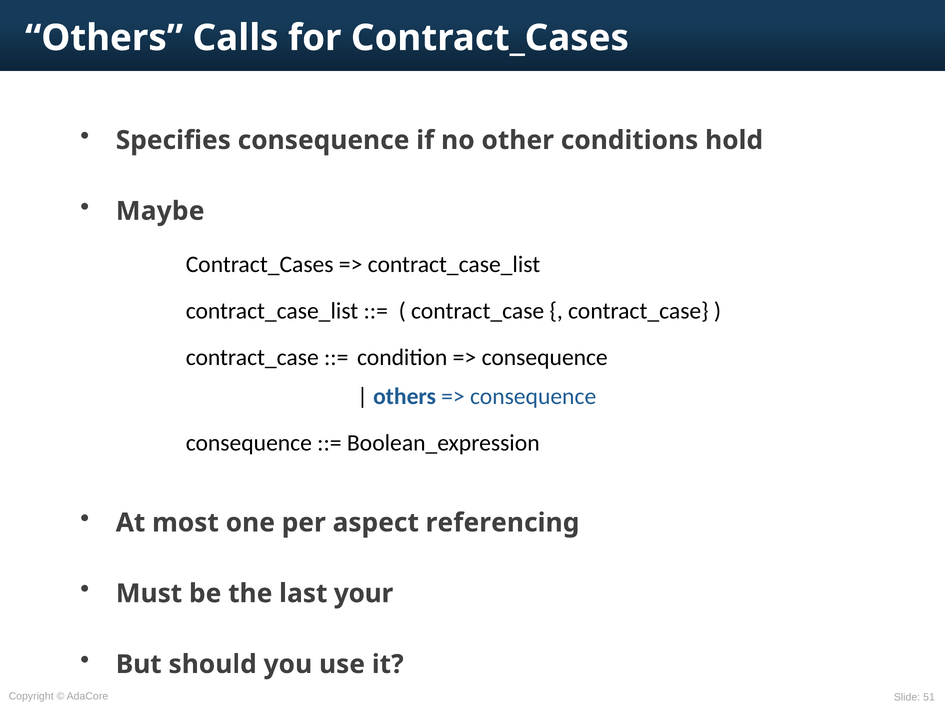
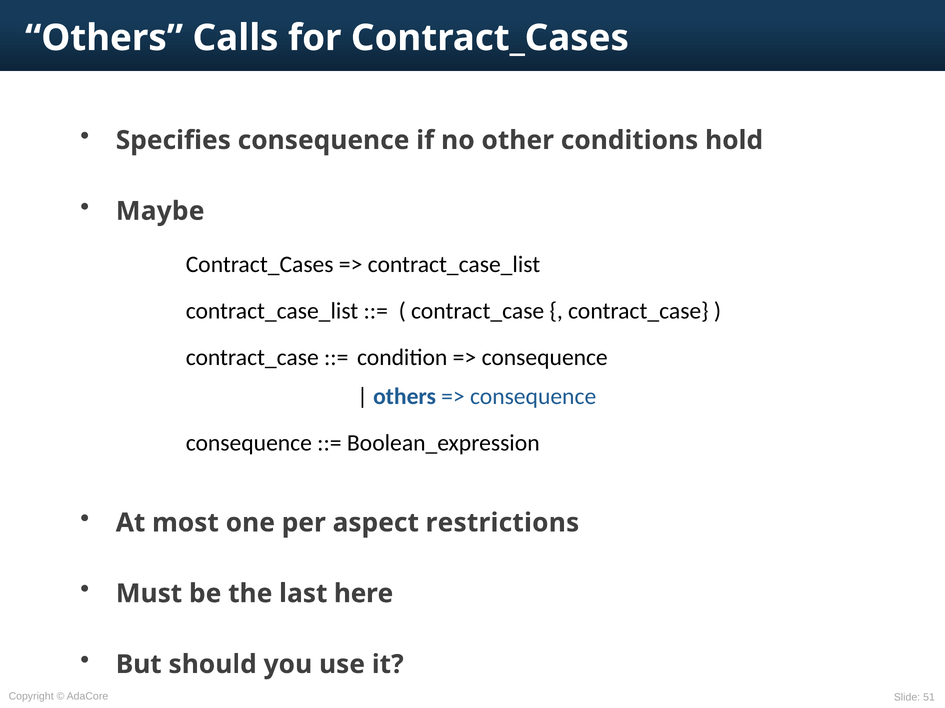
referencing: referencing -> restrictions
your: your -> here
